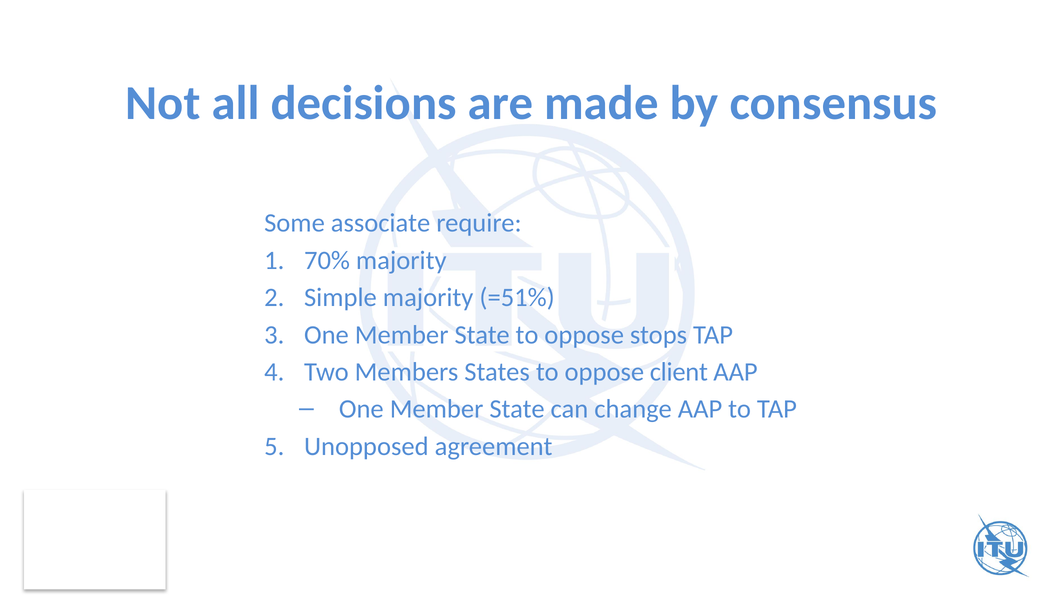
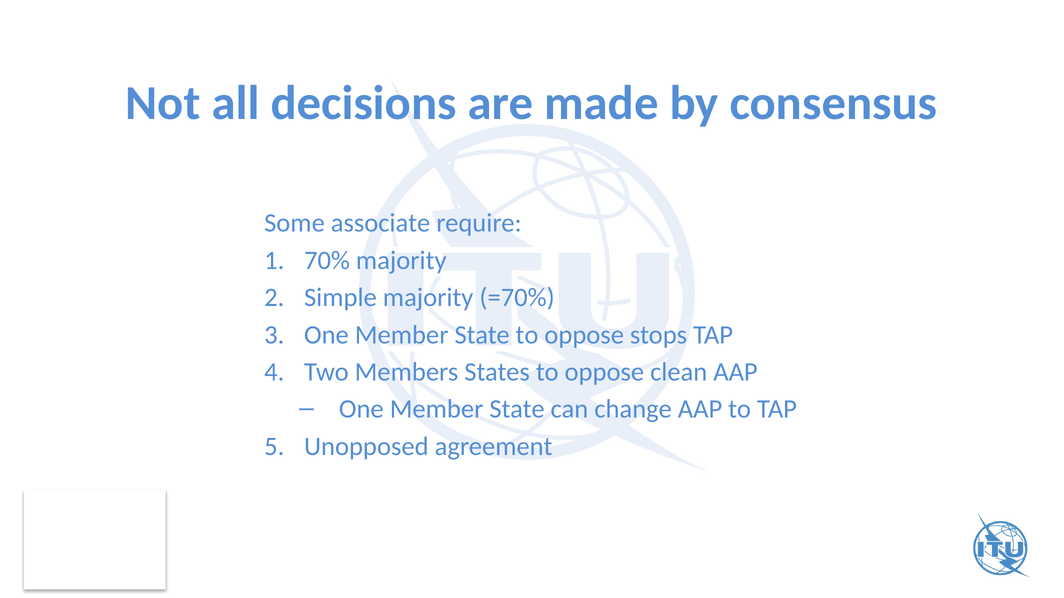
=51%: =51% -> =70%
client: client -> clean
